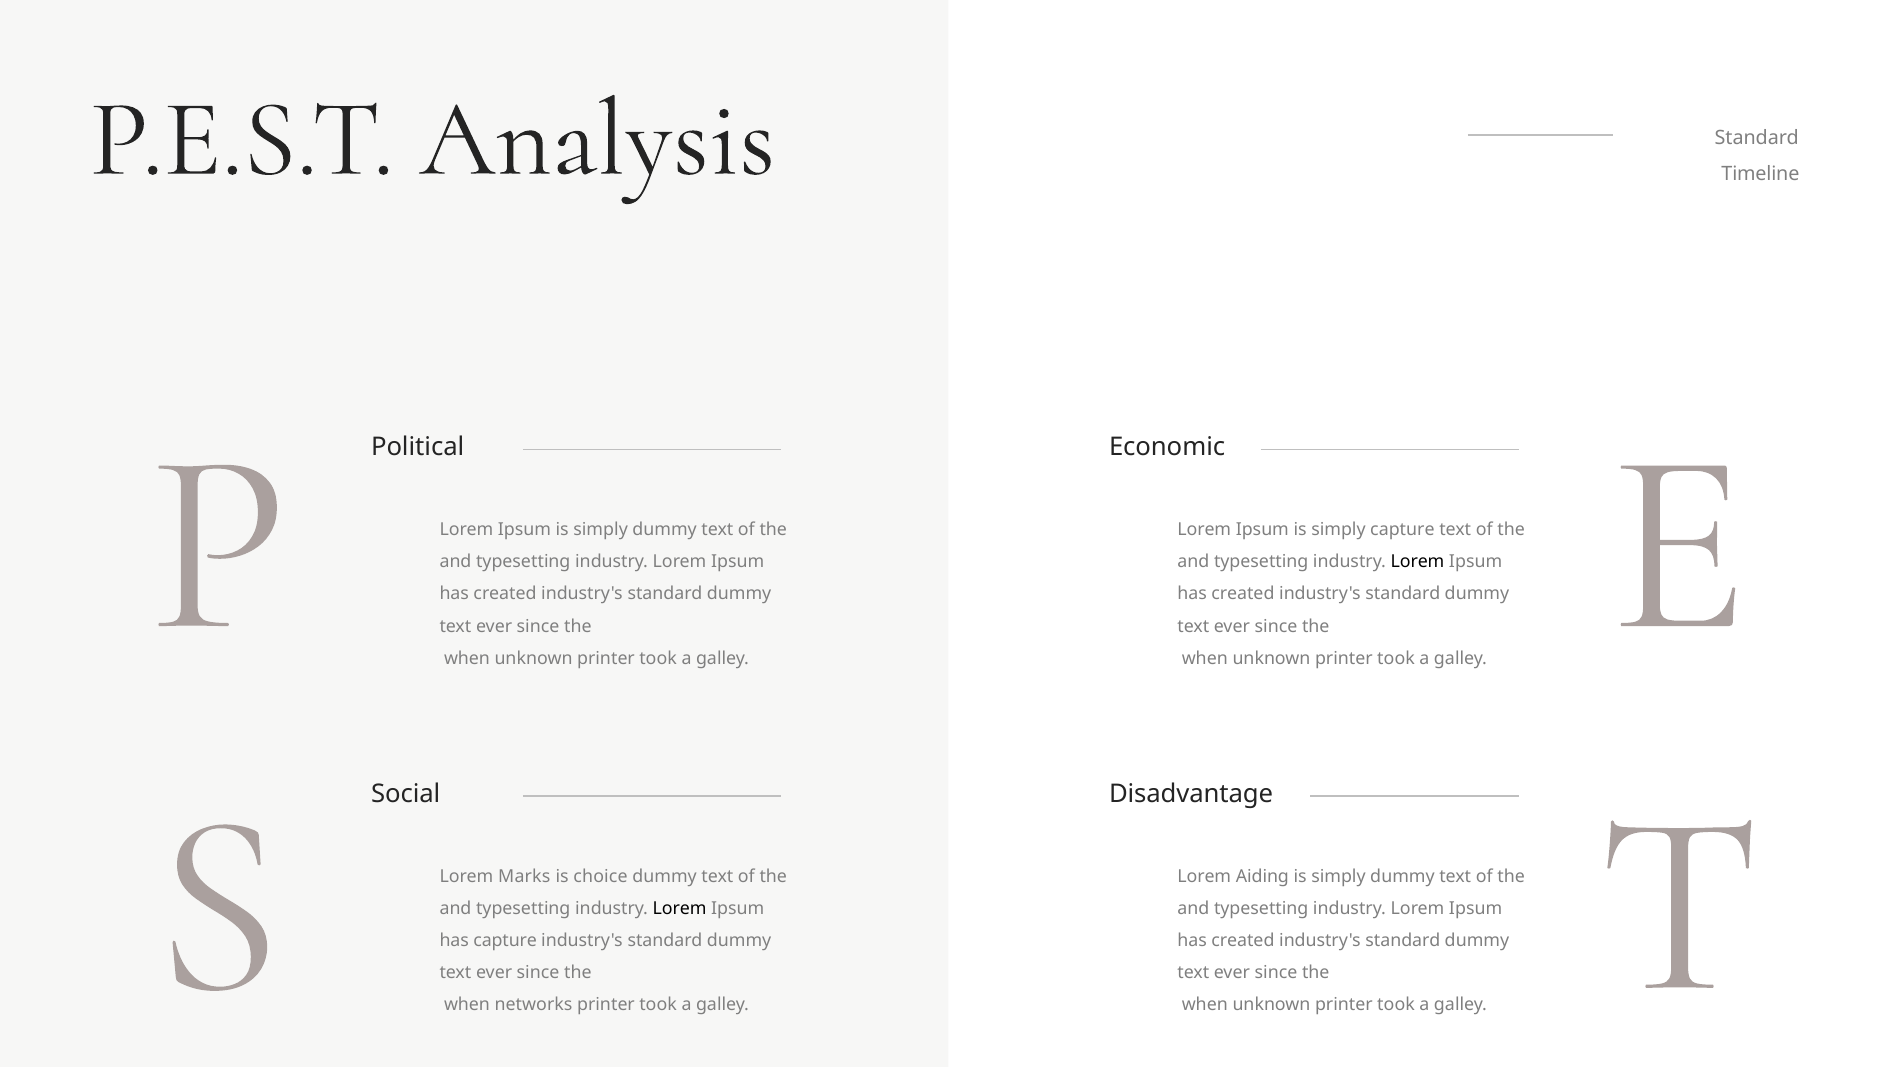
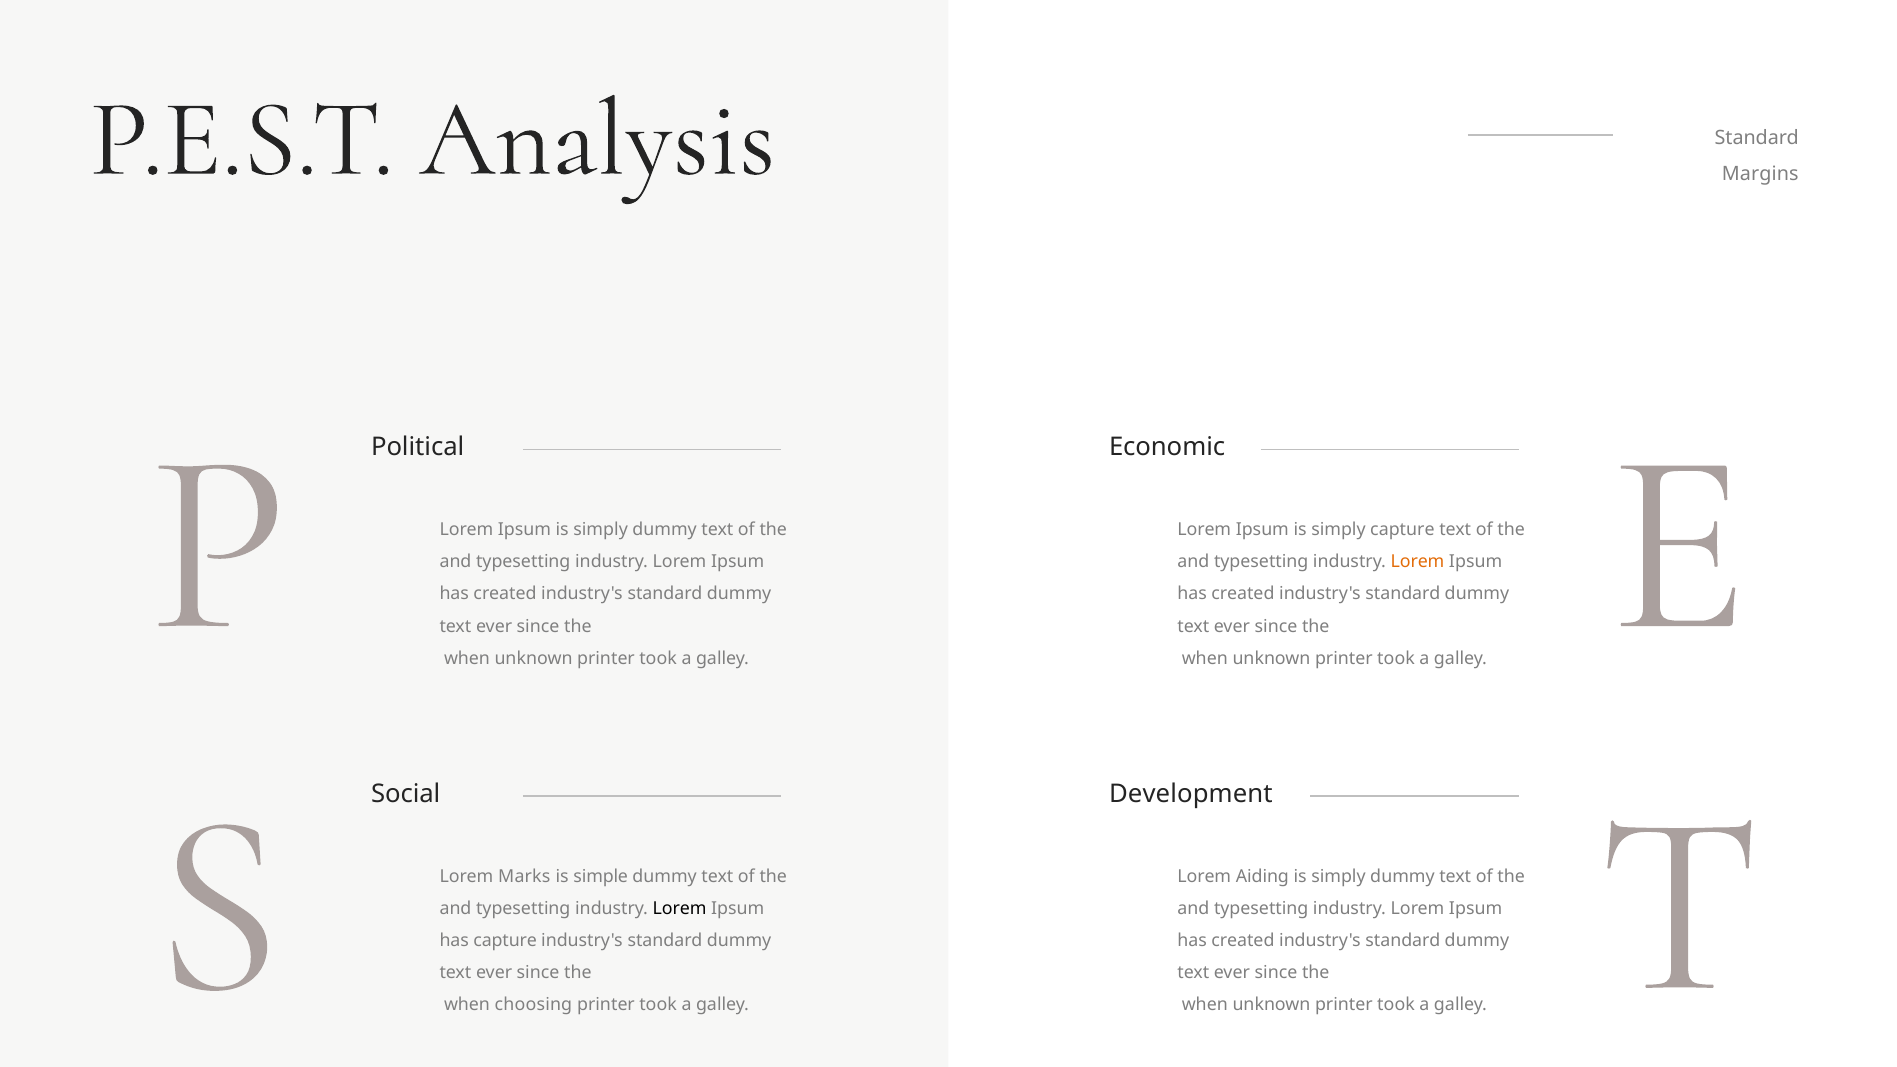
Timeline: Timeline -> Margins
Lorem at (1418, 562) colour: black -> orange
Disadvantage: Disadvantage -> Development
choice: choice -> simple
networks: networks -> choosing
